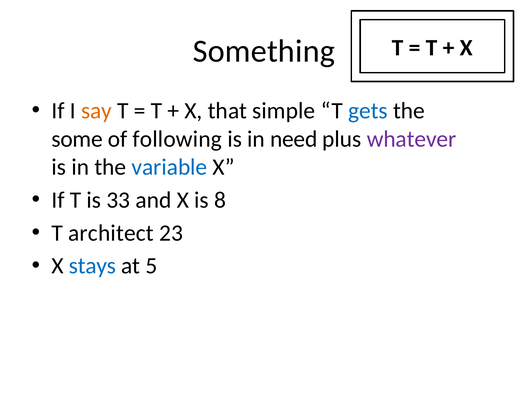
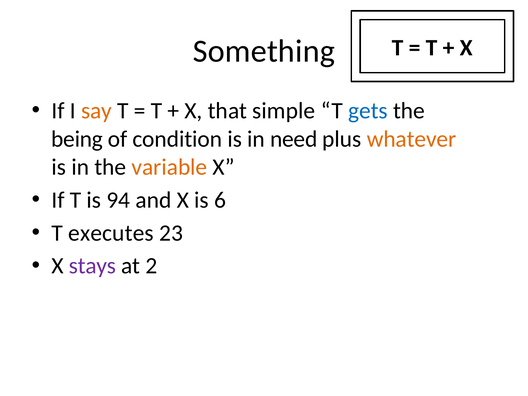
some: some -> being
following: following -> condition
whatever colour: purple -> orange
variable colour: blue -> orange
33: 33 -> 94
8: 8 -> 6
architect: architect -> executes
stays colour: blue -> purple
5: 5 -> 2
